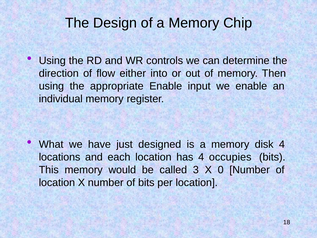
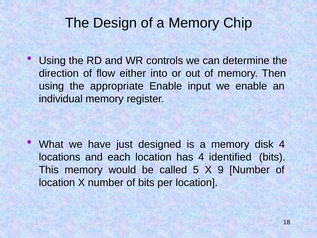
occupies: occupies -> identified
3: 3 -> 5
0: 0 -> 9
